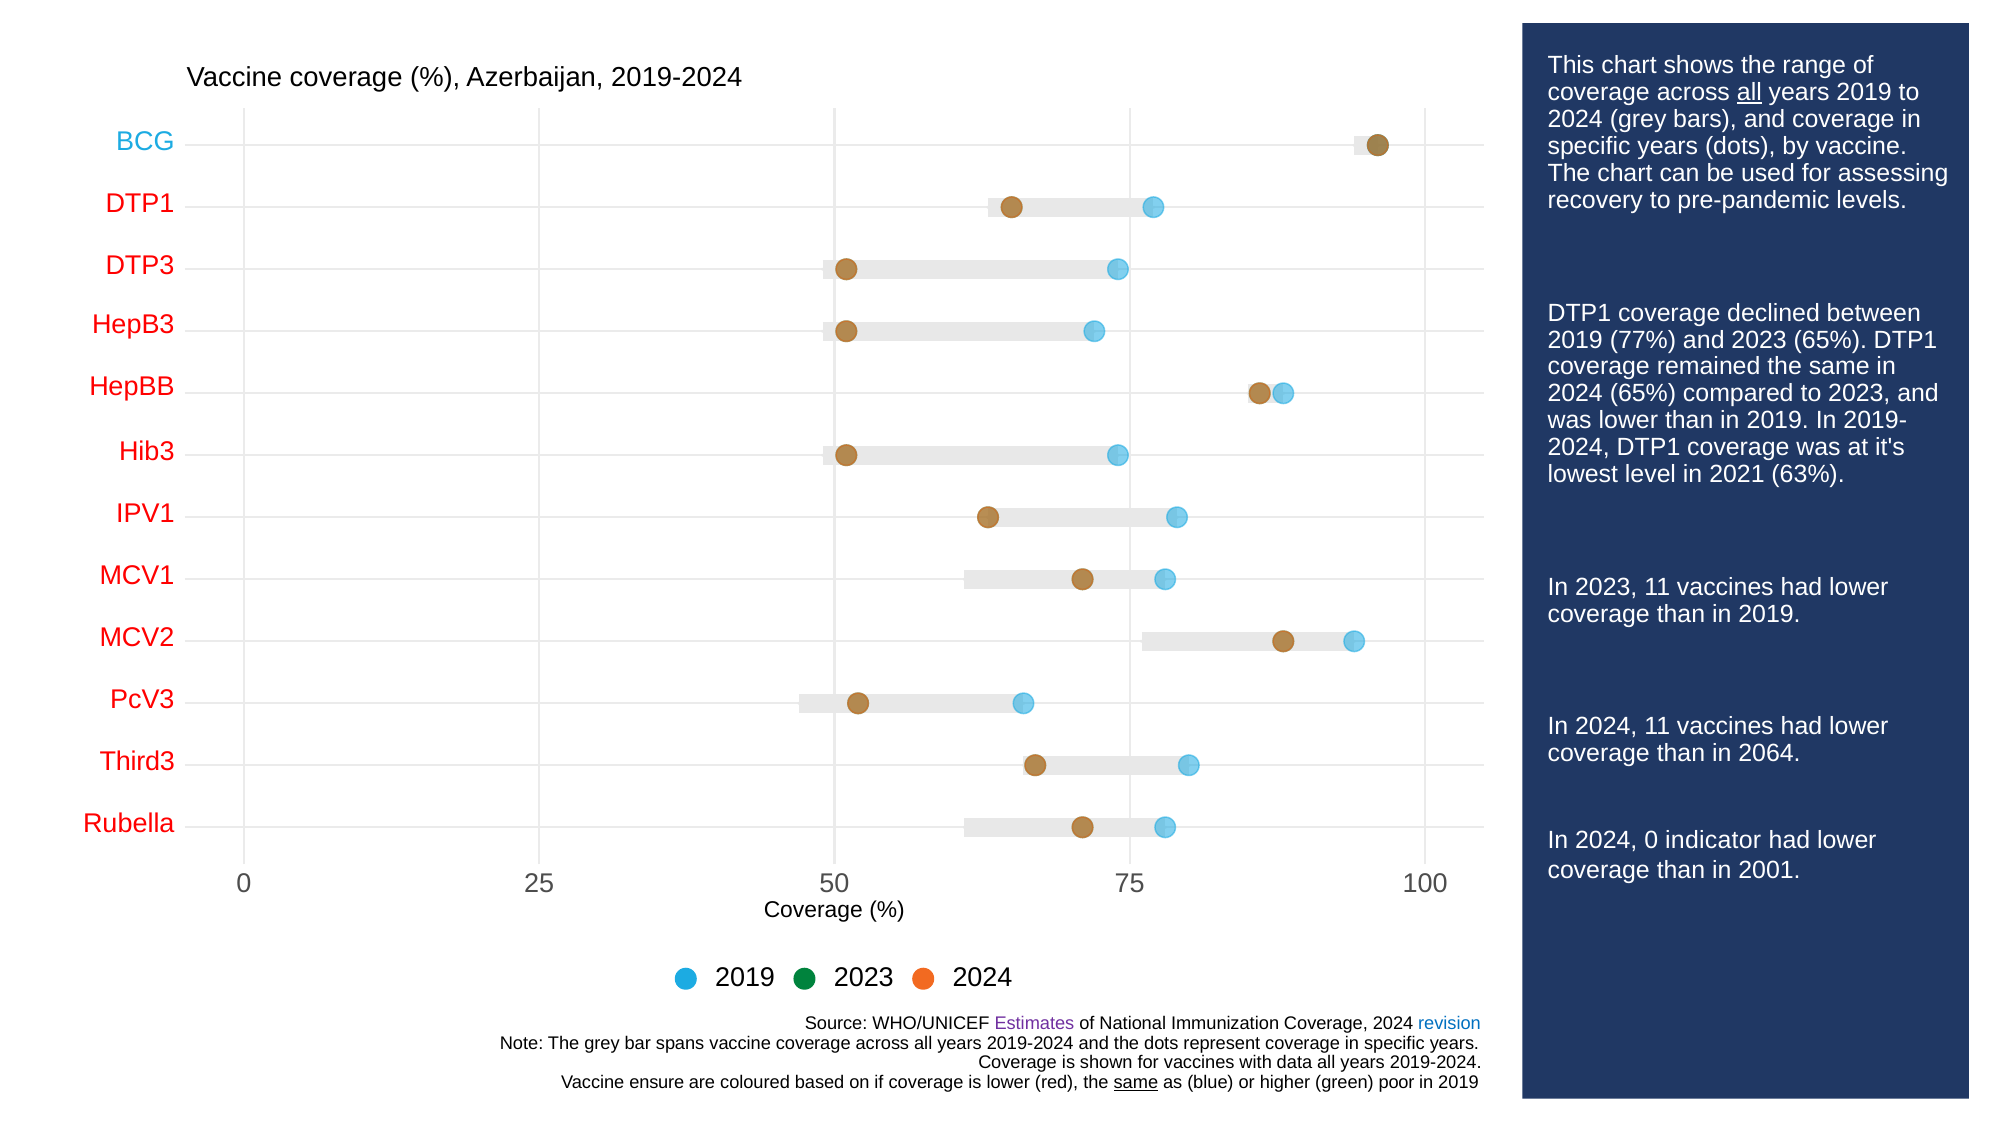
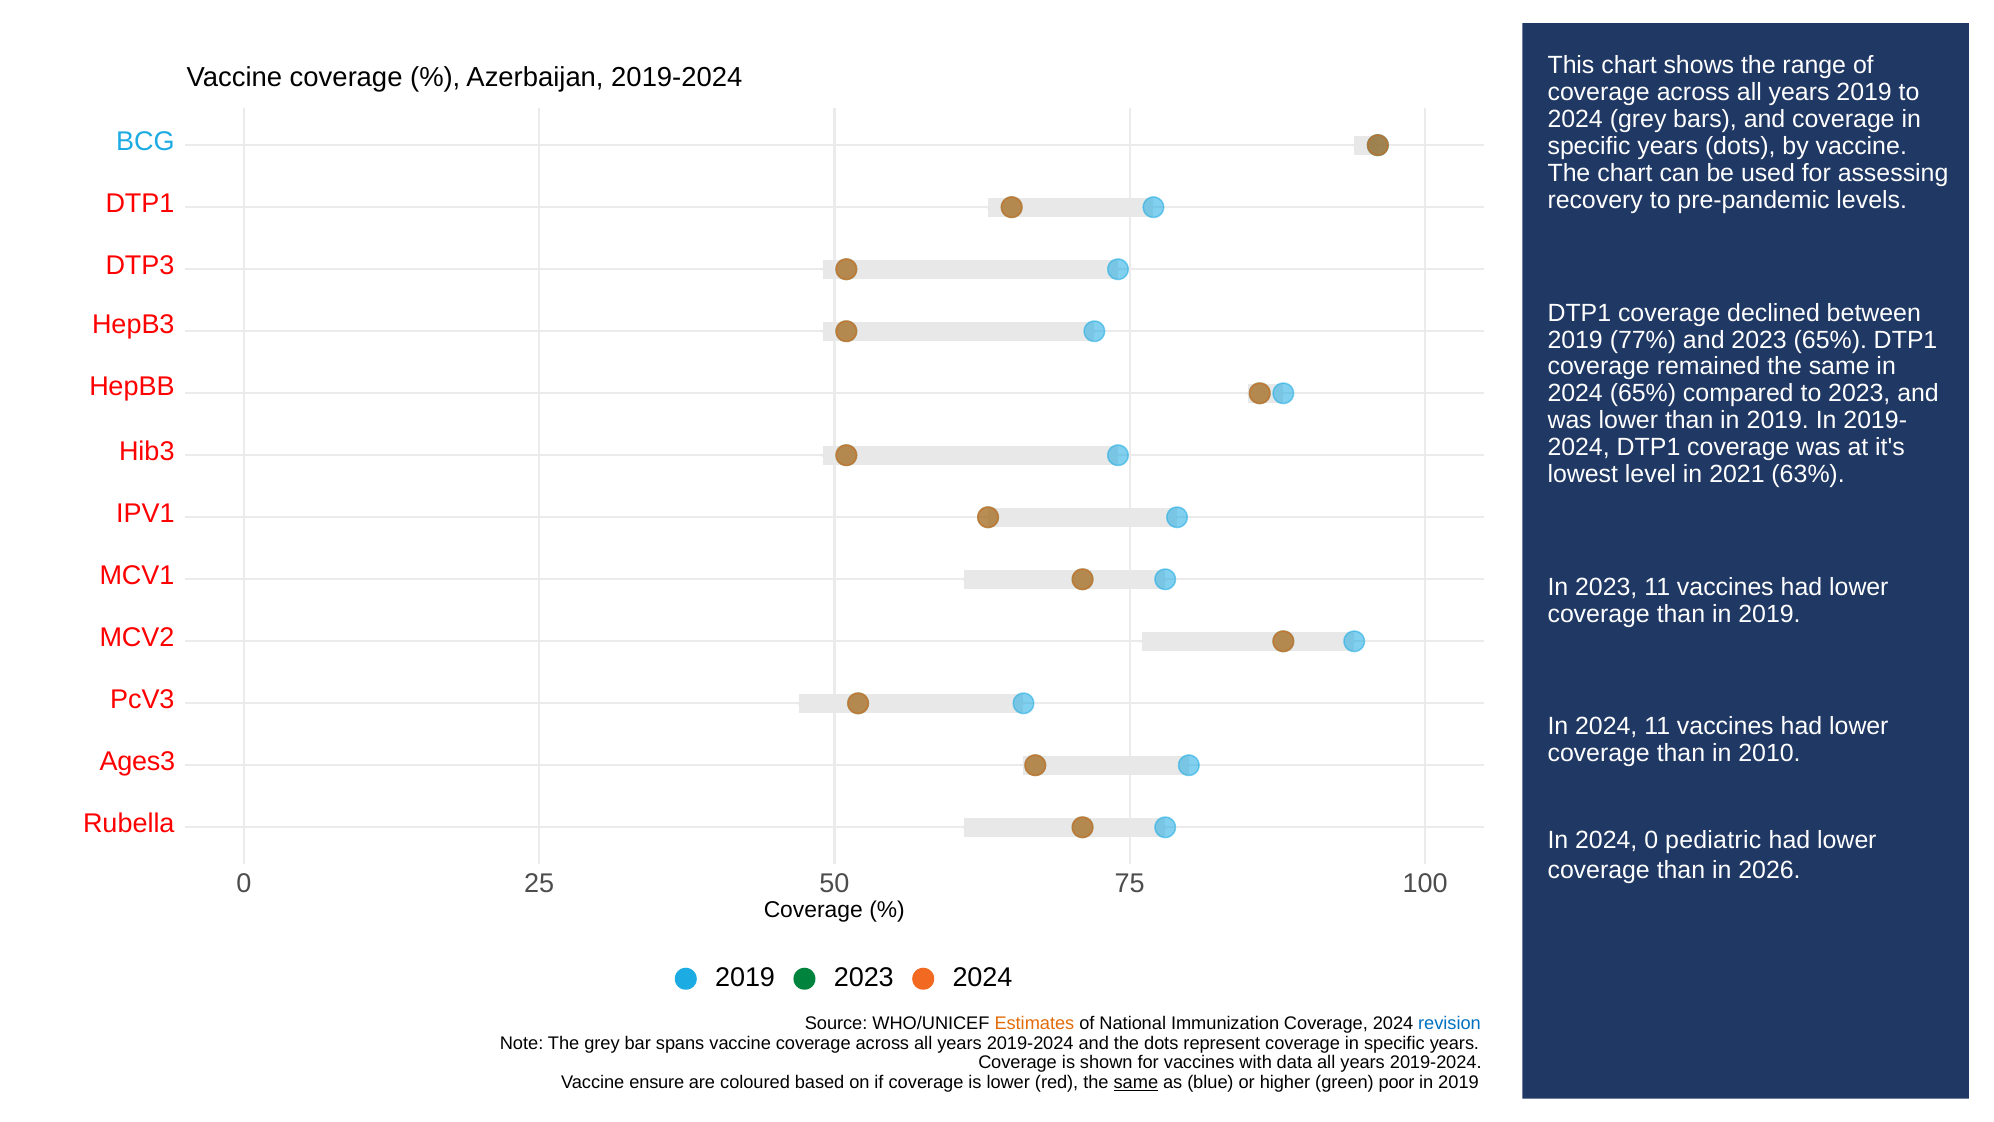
all at (1749, 92) underline: present -> none
2064: 2064 -> 2010
Third3: Third3 -> Ages3
indicator: indicator -> pediatric
2001: 2001 -> 2026
Estimates colour: purple -> orange
